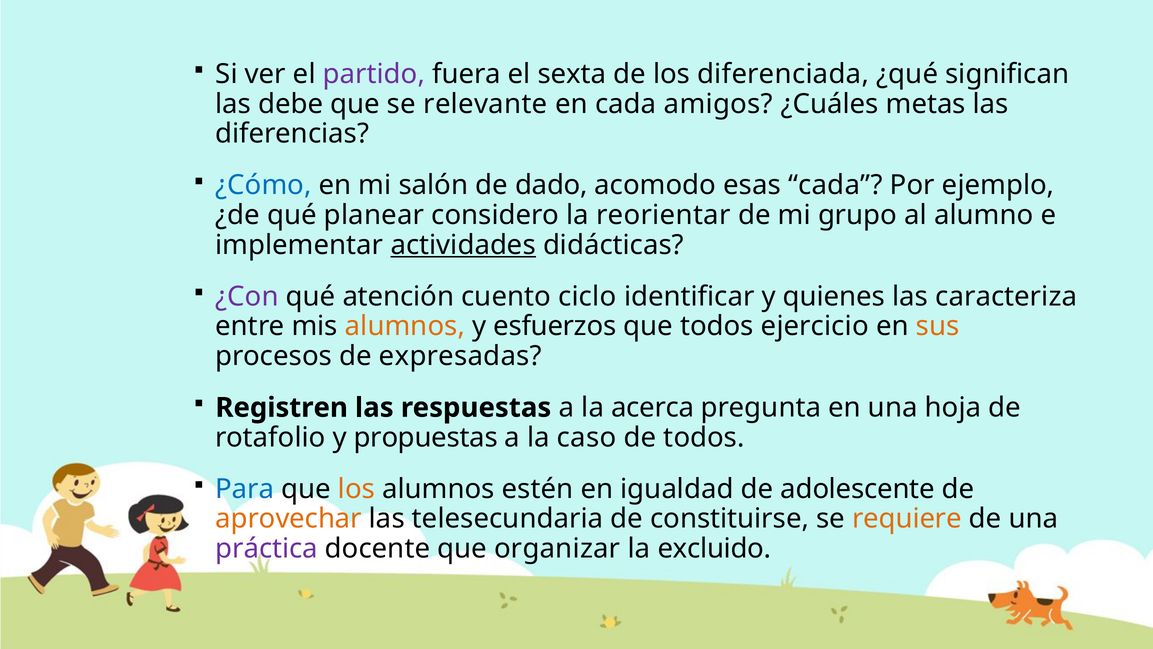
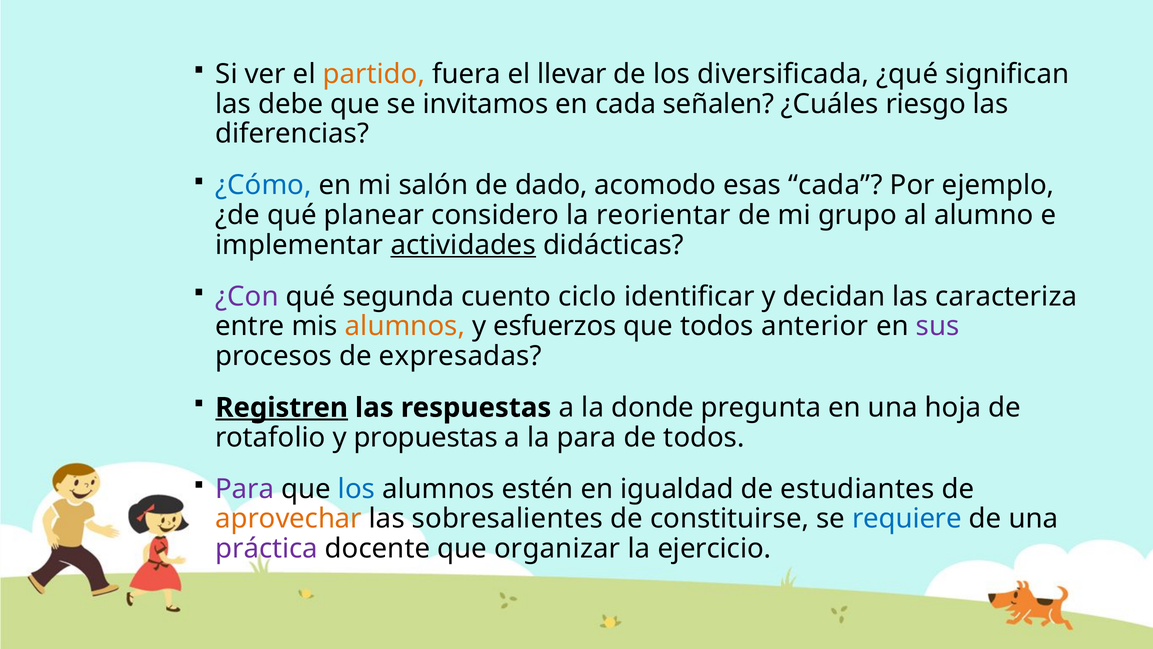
partido colour: purple -> orange
sexta: sexta -> llevar
diferenciada: diferenciada -> diversificada
relevante: relevante -> invitamos
amigos: amigos -> señalen
metas: metas -> riesgo
atención: atención -> segunda
quienes: quienes -> decidan
ejercicio: ejercicio -> anterior
sus colour: orange -> purple
Registren underline: none -> present
acerca: acerca -> donde
la caso: caso -> para
Para at (245, 489) colour: blue -> purple
los at (356, 489) colour: orange -> blue
adolescente: adolescente -> estudiantes
telesecundaria: telesecundaria -> sobresalientes
requiere colour: orange -> blue
excluido: excluido -> ejercicio
